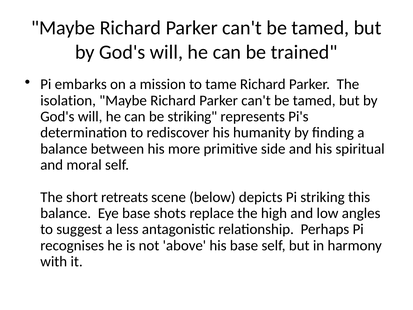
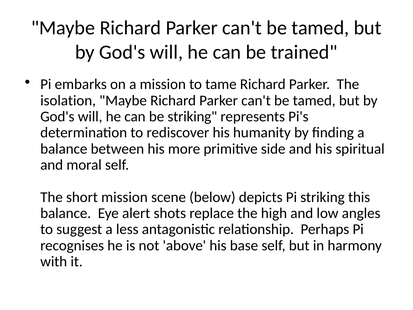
short retreats: retreats -> mission
Eye base: base -> alert
